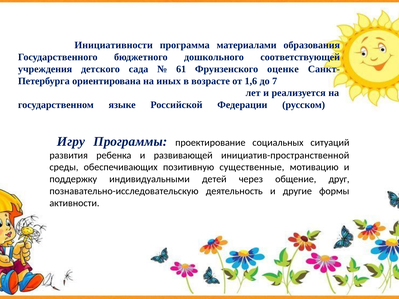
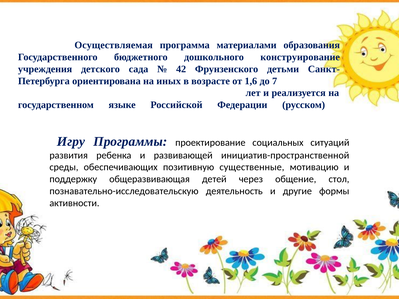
Инициативности: Инициативности -> Осуществляемая
соответствующей: соответствующей -> конструирование
61: 61 -> 42
оценке: оценке -> детьми
индивидуальными: индивидуальными -> общеразвивающая
друг: друг -> стол
